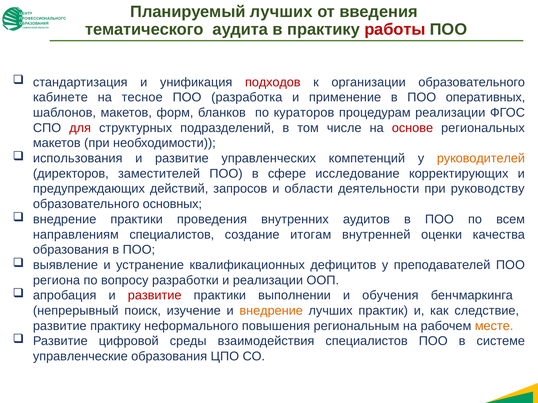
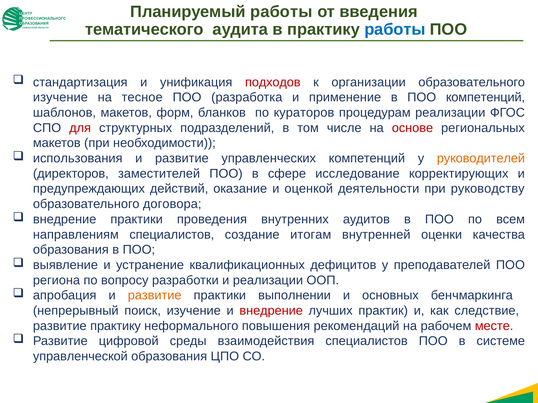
Планируемый лучших: лучших -> работы
работы at (395, 29) colour: red -> blue
кабинете at (60, 98): кабинете -> изучение
ПОО оперативных: оперативных -> компетенций
запросов: запросов -> оказание
области: области -> оценкой
основных: основных -> договора
развитие at (155, 296) colour: red -> orange
обучения: обучения -> основных
внедрение at (271, 311) colour: orange -> red
региональным: региональным -> рекомендаций
месте colour: orange -> red
управленческие: управленческие -> управленческой
